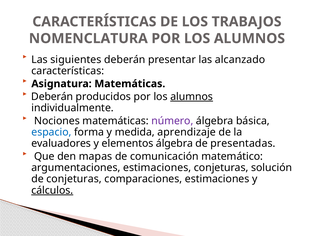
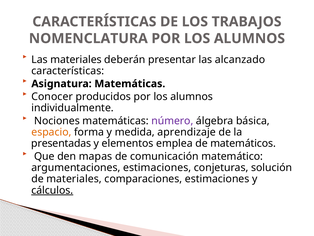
Las siguientes: siguientes -> materiales
Deberán at (52, 96): Deberán -> Conocer
alumnos at (192, 96) underline: present -> none
espacio colour: blue -> orange
evaluadores: evaluadores -> presentadas
elementos álgebra: álgebra -> emplea
presentadas: presentadas -> matemáticos
de conjeturas: conjeturas -> materiales
